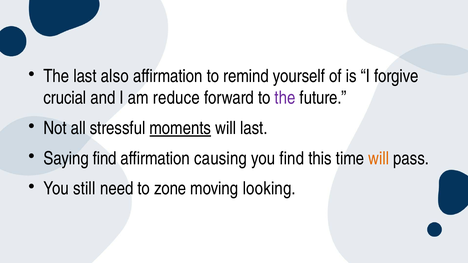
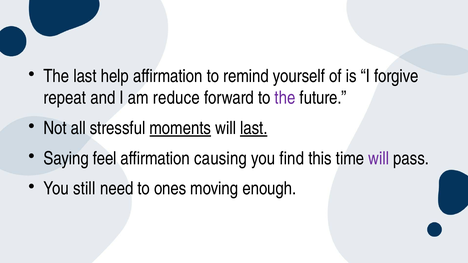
also: also -> help
crucial: crucial -> repeat
last at (254, 128) underline: none -> present
Saying find: find -> feel
will at (379, 158) colour: orange -> purple
zone: zone -> ones
looking: looking -> enough
